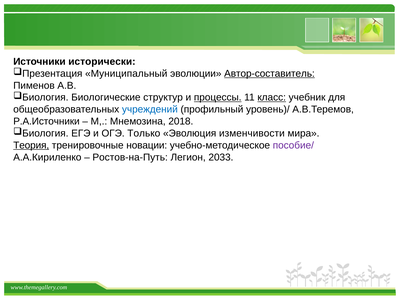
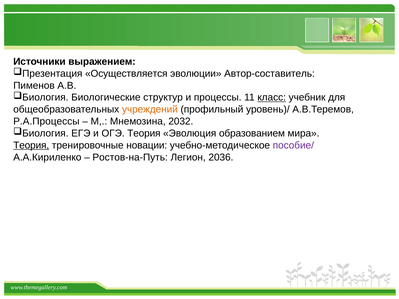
исторически: исторически -> выражением
Муниципальный: Муниципальный -> Осуществляется
Автор-составитель underline: present -> none
процессы underline: present -> none
учреждений colour: blue -> orange
Р.А.Источники: Р.А.Источники -> Р.А.Процессы
2018: 2018 -> 2032
ОГЭ Только: Только -> Теория
изменчивости: изменчивости -> образованием
2033: 2033 -> 2036
